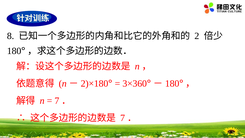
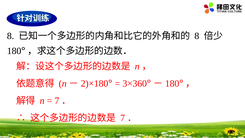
2 at (197, 36): 2 -> 8
